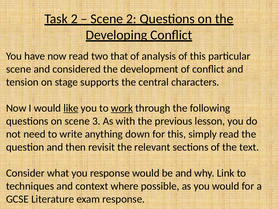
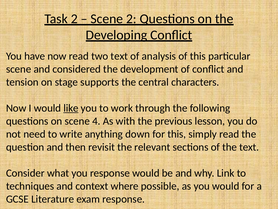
two that: that -> text
work underline: present -> none
3: 3 -> 4
